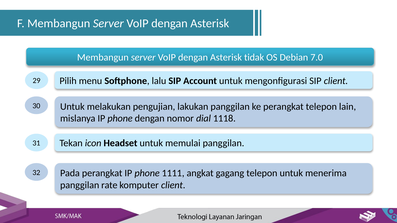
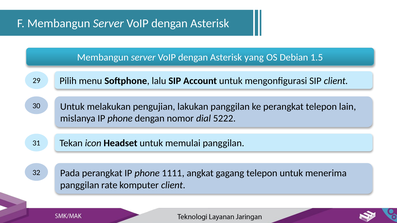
tidak: tidak -> yang
7.0: 7.0 -> 1.5
1118: 1118 -> 5222
